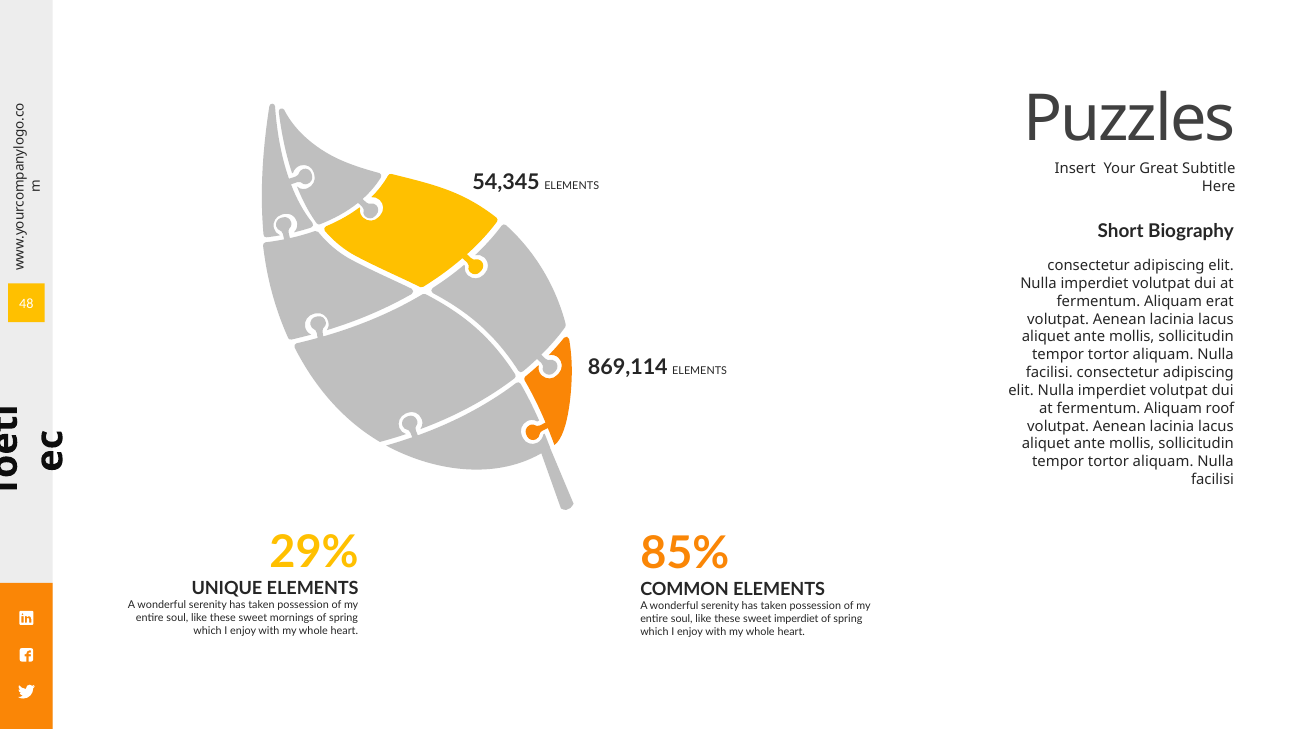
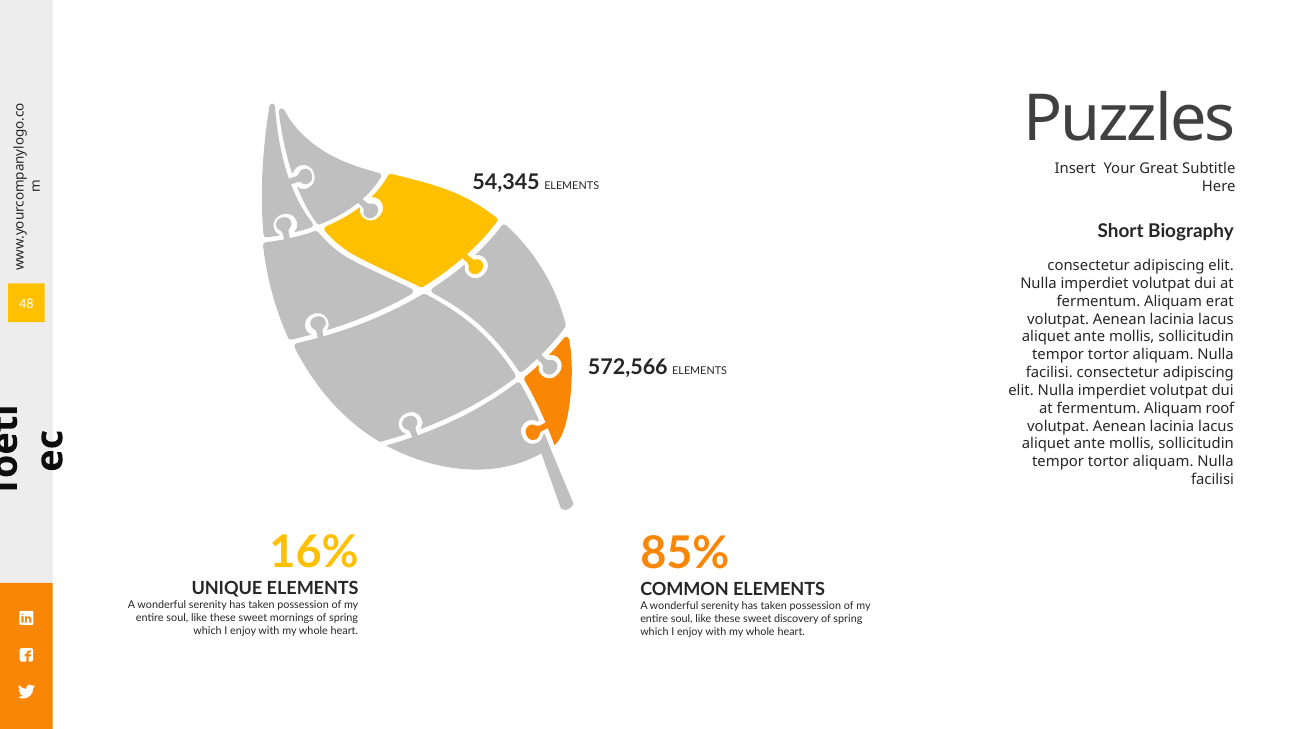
869,114: 869,114 -> 572,566
29%: 29% -> 16%
sweet imperdiet: imperdiet -> discovery
